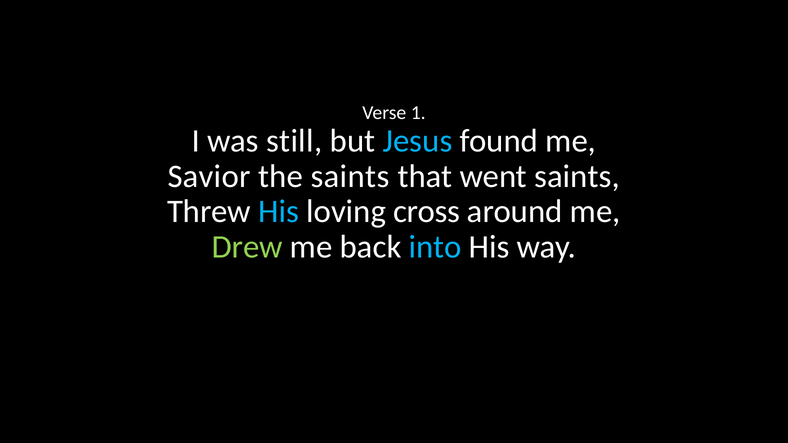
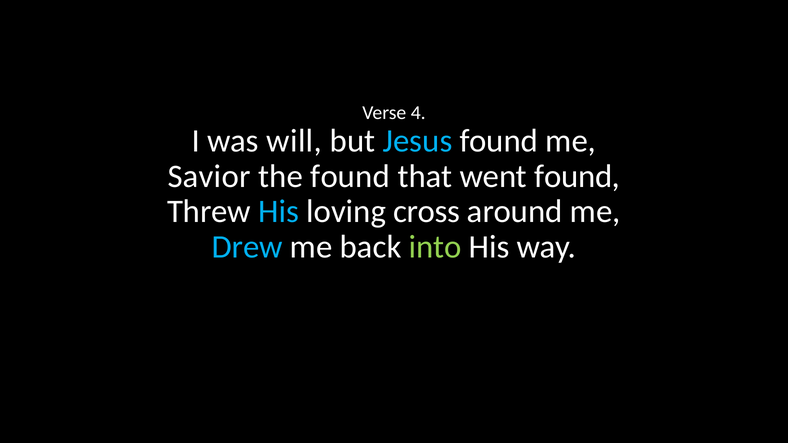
1: 1 -> 4
still: still -> will
the saints: saints -> found
went saints: saints -> found
Drew colour: light green -> light blue
into colour: light blue -> light green
